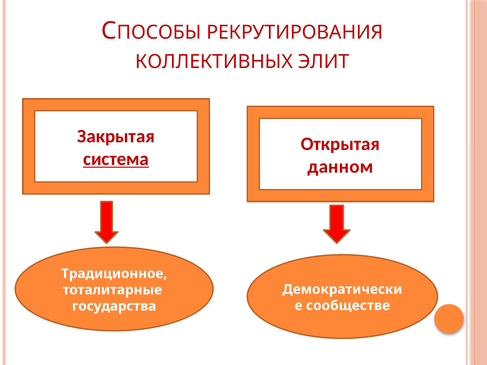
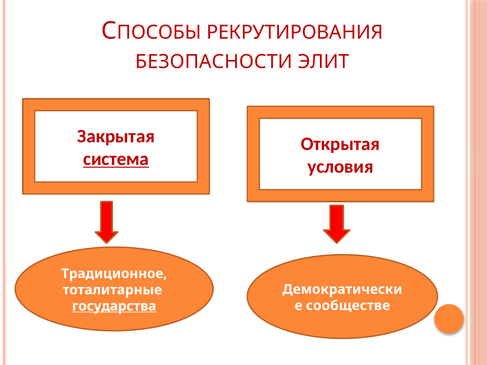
КОЛЛЕКТИВНЫХ: КОЛЛЕКТИВНЫХ -> БЕЗОПАСНОСТИ
данном: данном -> условия
государства underline: none -> present
